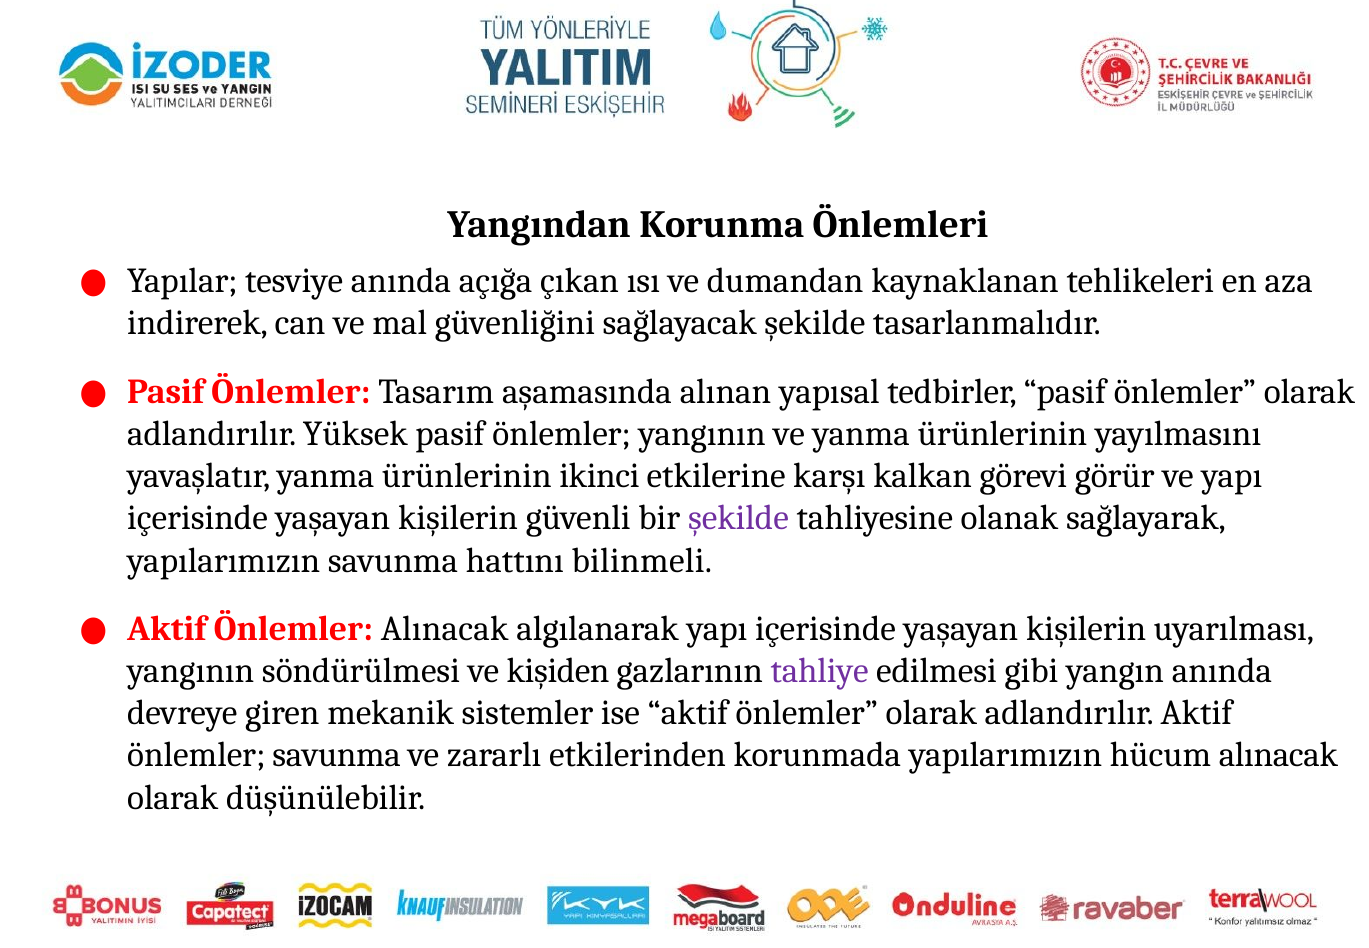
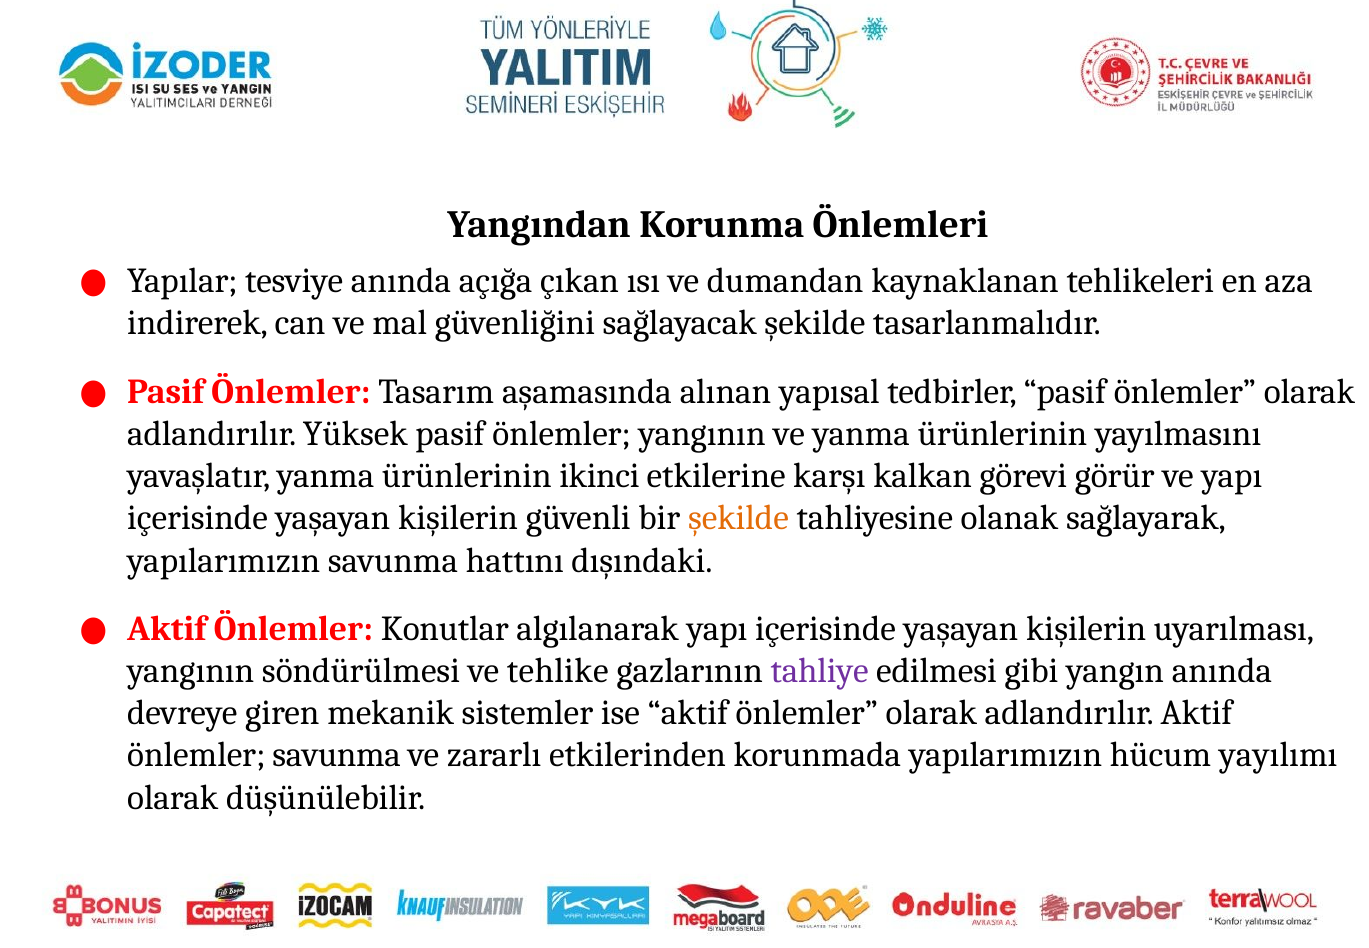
şekilde at (738, 518) colour: purple -> orange
bilinmeli: bilinmeli -> dışındaki
Önlemler Alınacak: Alınacak -> Konutlar
kişiden: kişiden -> tehlike
hücum alınacak: alınacak -> yayılımı
